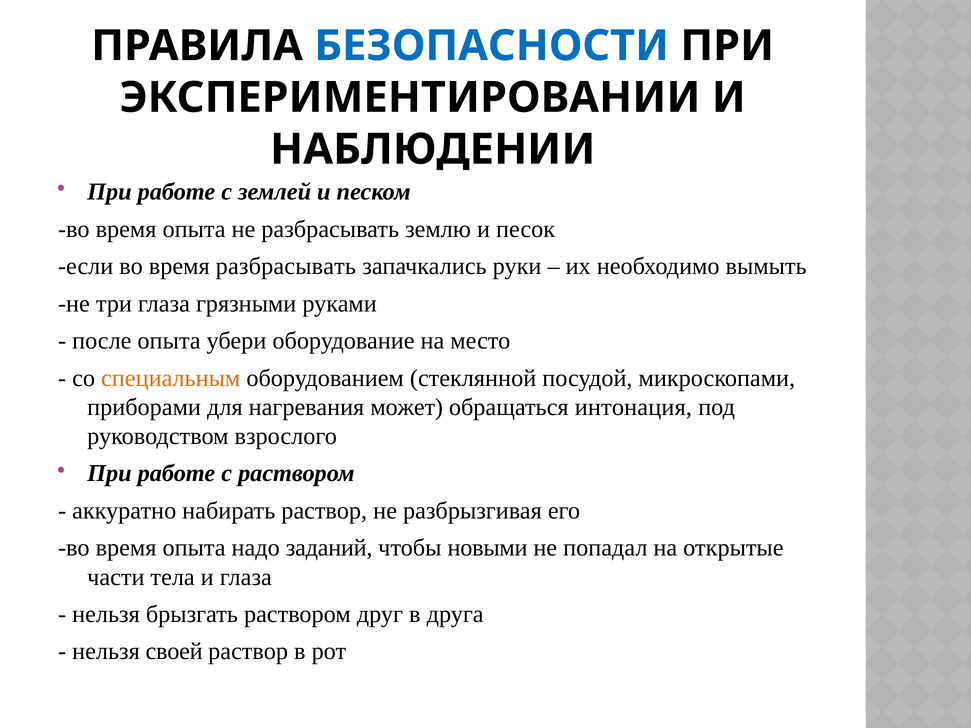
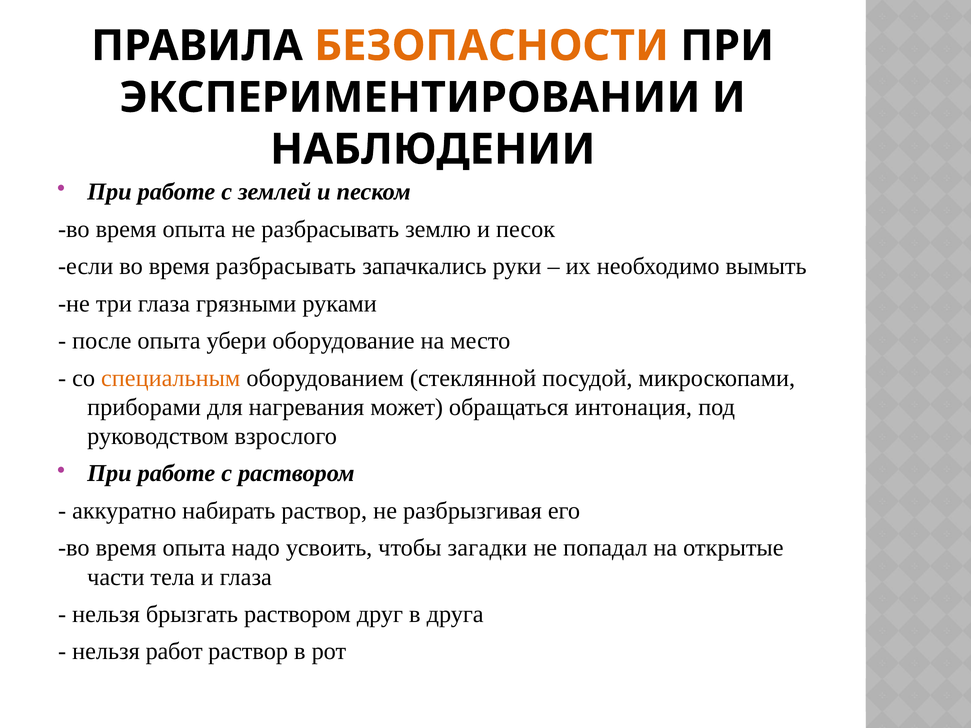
БЕЗОПАСНОСТИ colour: blue -> orange
заданий: заданий -> усвоить
новыми: новыми -> загадки
своей: своей -> работ
